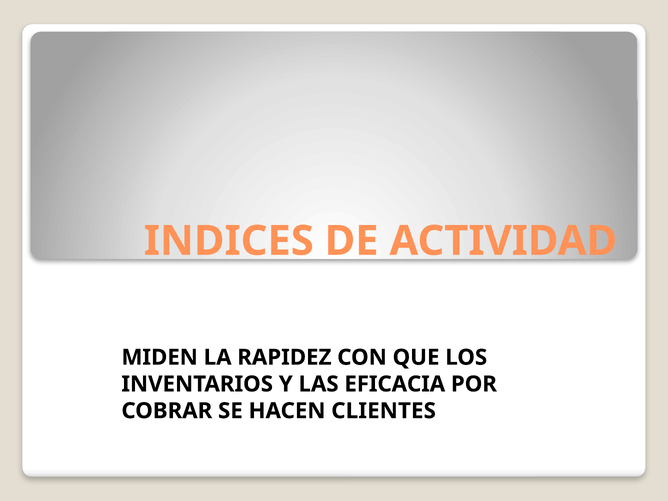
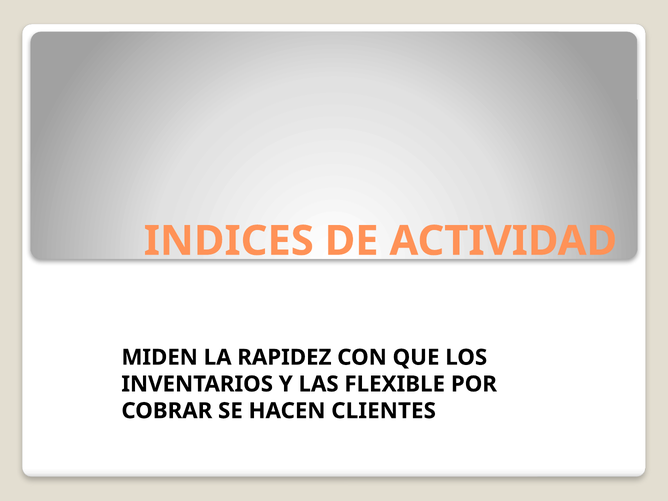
EFICACIA: EFICACIA -> FLEXIBLE
